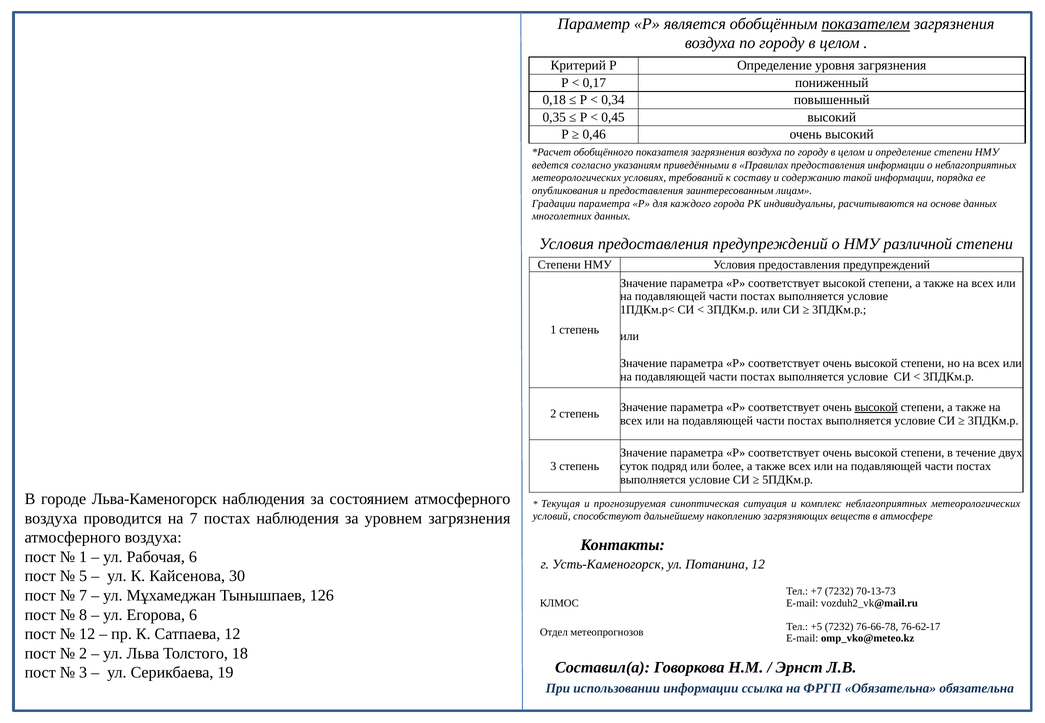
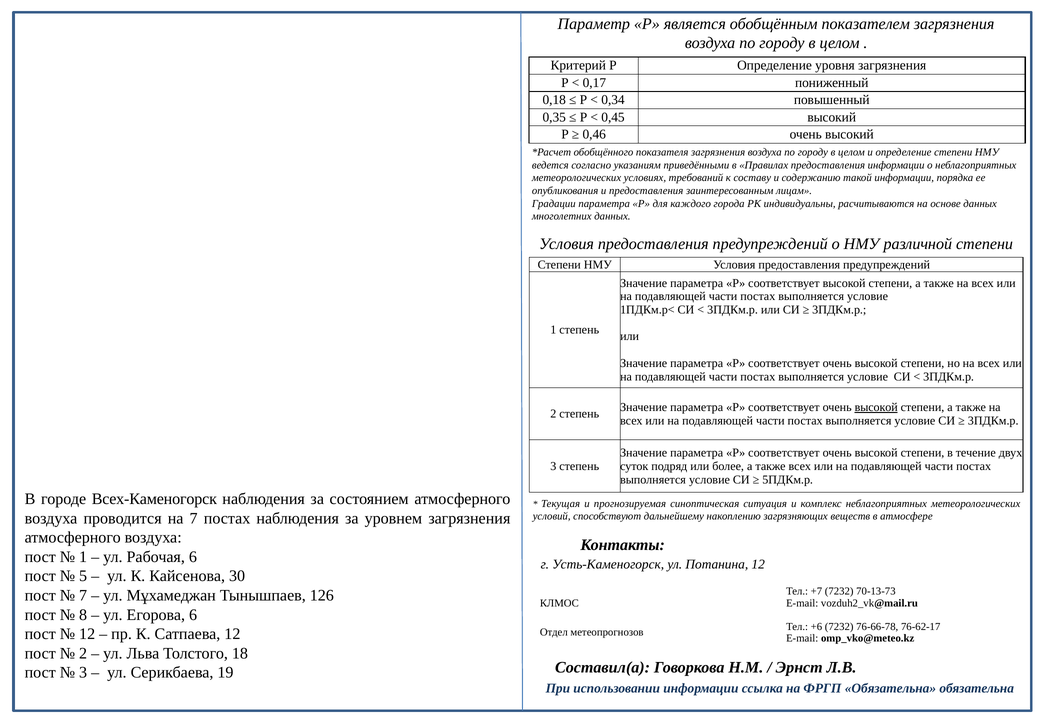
показателем underline: present -> none
Льва-Каменогорск: Льва-Каменогорск -> Всех-Каменогорск
+5: +5 -> +6
